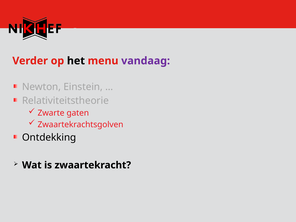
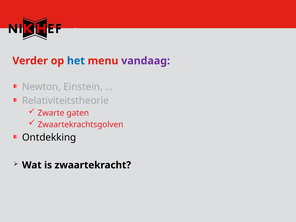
het colour: black -> blue
